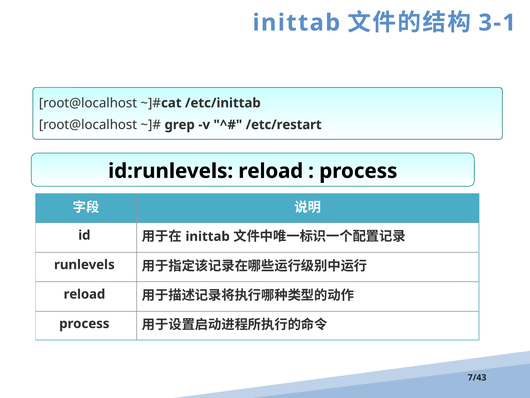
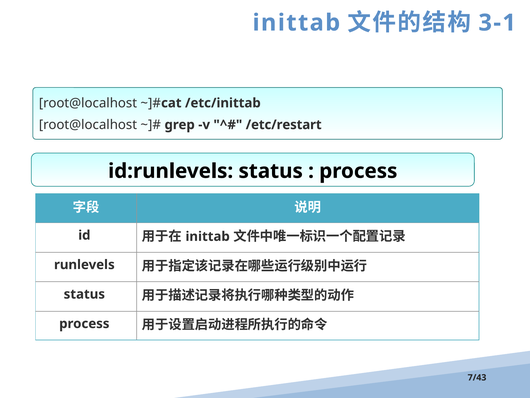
id:runlevels reload: reload -> status
reload at (84, 294): reload -> status
